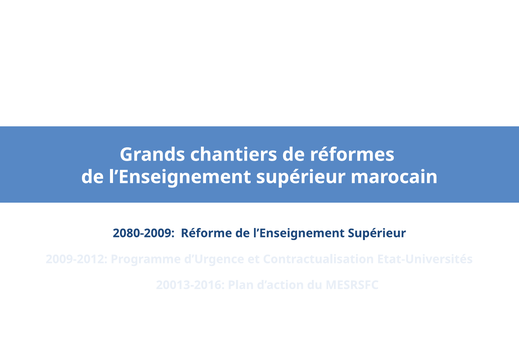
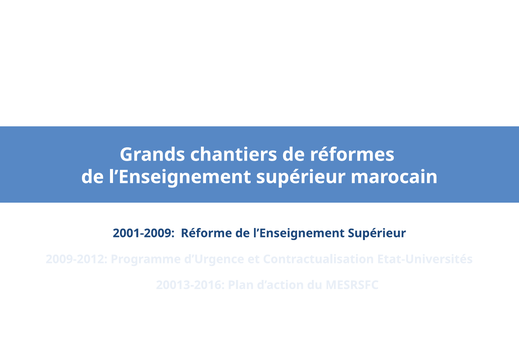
2080-2009: 2080-2009 -> 2001-2009
